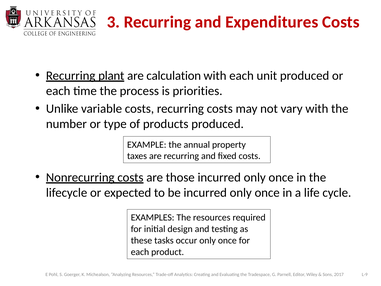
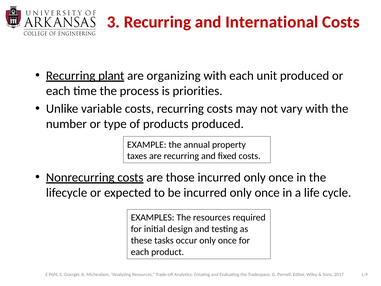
Expenditures: Expenditures -> International
calculation: calculation -> organizing
